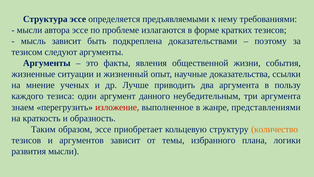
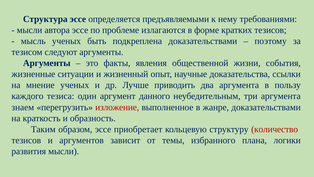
мысль зависит: зависит -> ученых
жанре представлениями: представлениями -> доказательствами
количество colour: orange -> red
